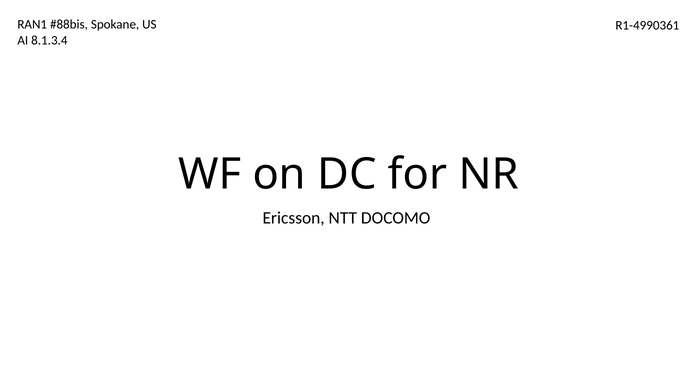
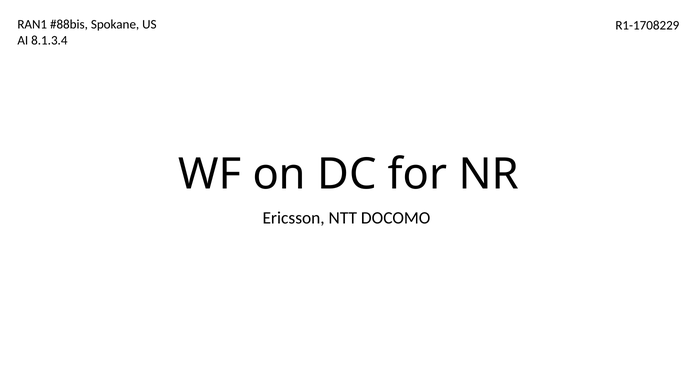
R1-4990361: R1-4990361 -> R1-1708229
